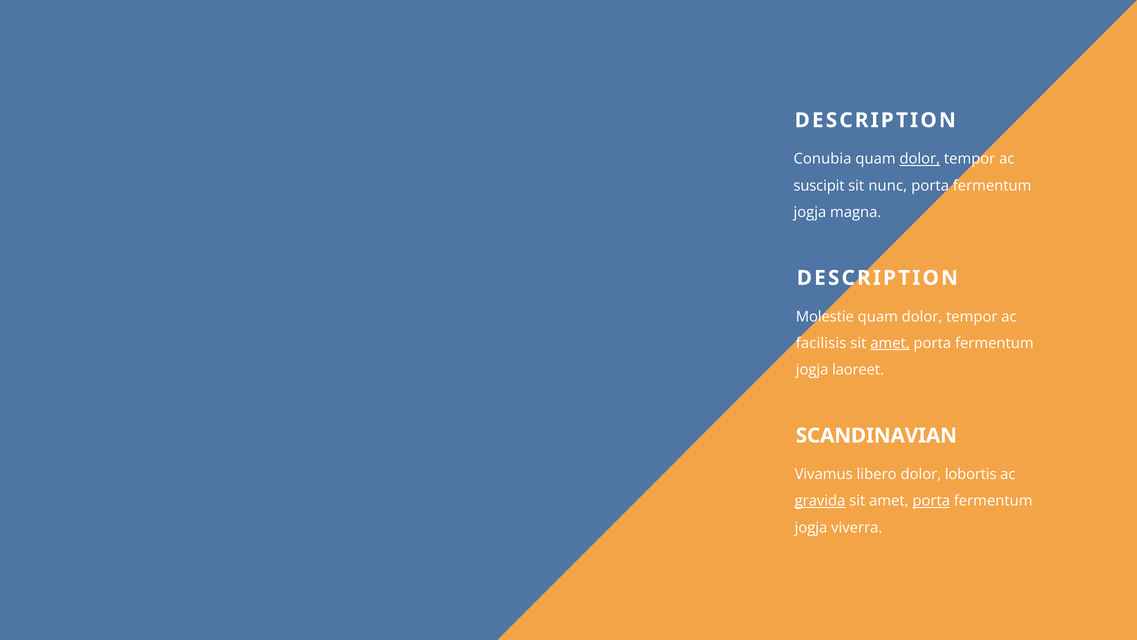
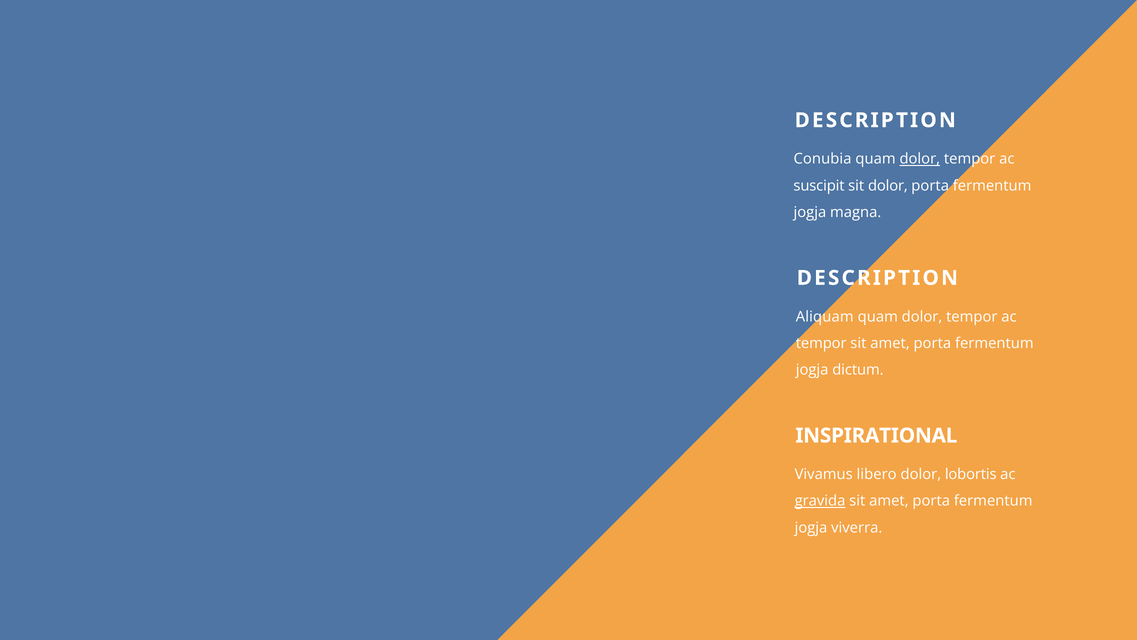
sit nunc: nunc -> dolor
Molestie: Molestie -> Aliquam
facilisis at (821, 343): facilisis -> tempor
amet at (890, 343) underline: present -> none
laoreet: laoreet -> dictum
SCANDINAVIAN: SCANDINAVIAN -> INSPIRATIONAL
porta at (931, 501) underline: present -> none
